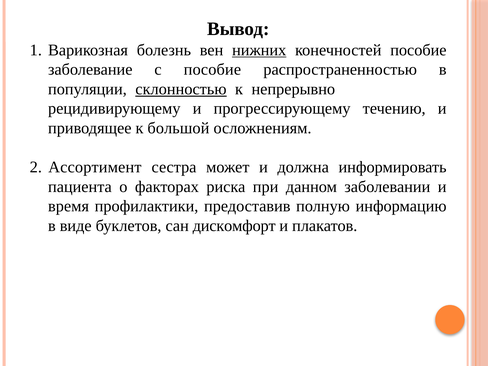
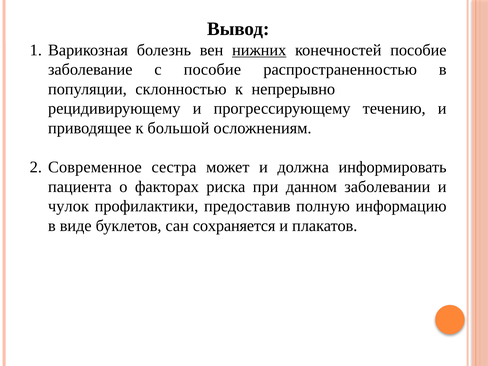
склонностью underline: present -> none
Ассортимент: Ассортимент -> Современное
время: время -> чулок
дискомфорт: дискомфорт -> сохраняется
